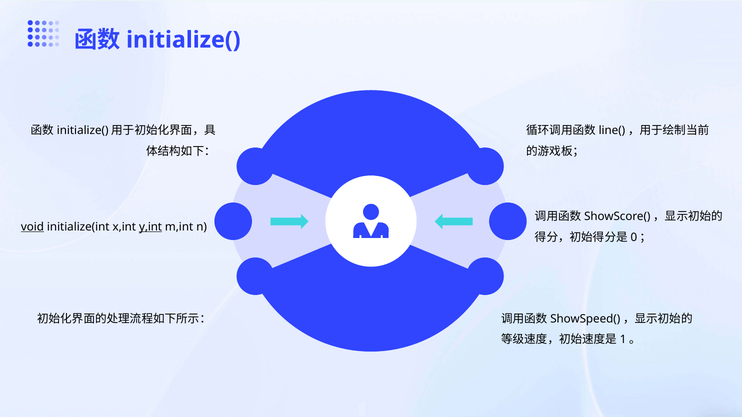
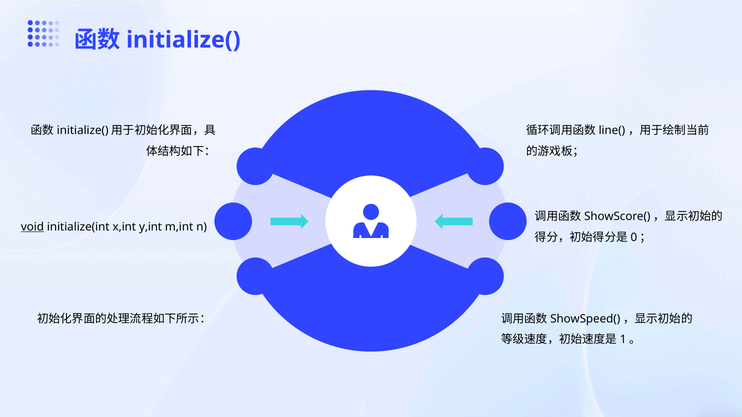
y,int underline: present -> none
